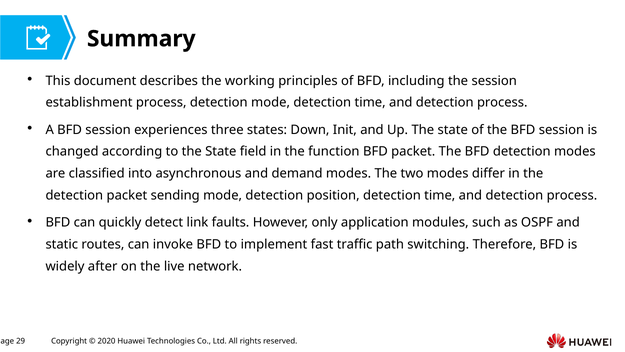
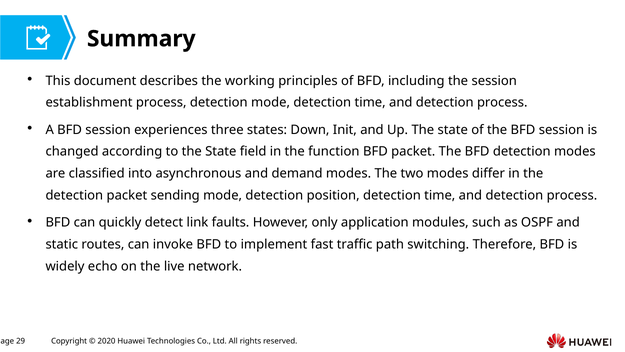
after: after -> echo
